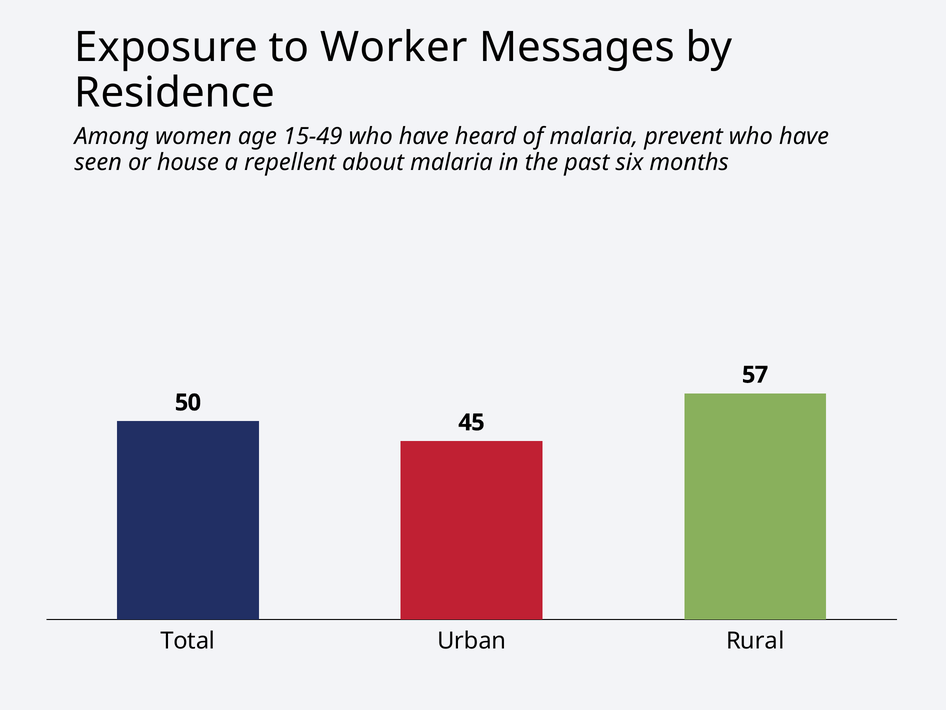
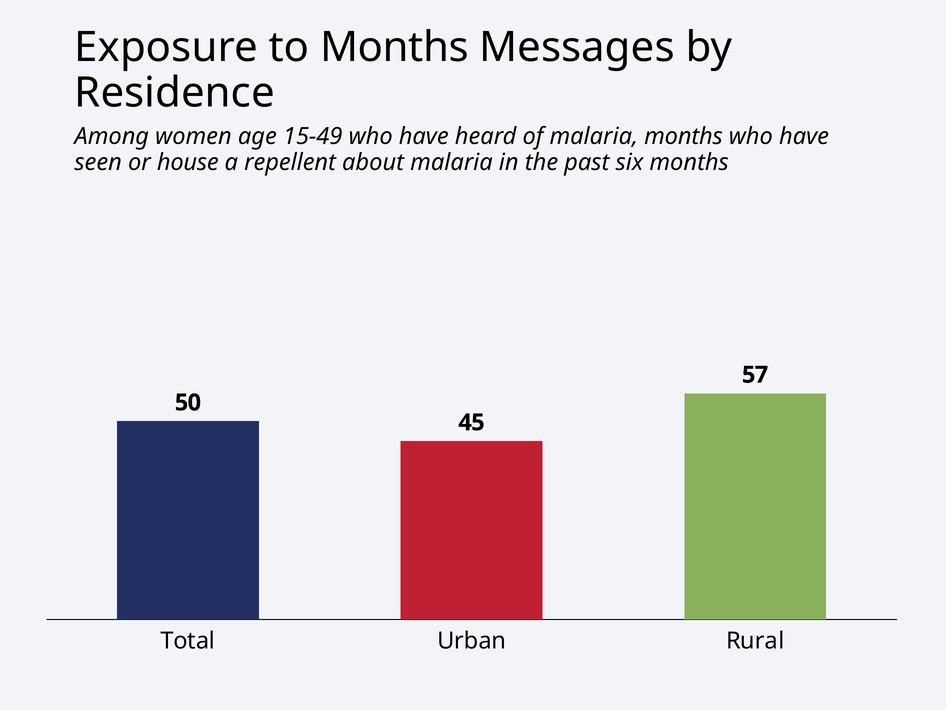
to Worker: Worker -> Months
malaria prevent: prevent -> months
